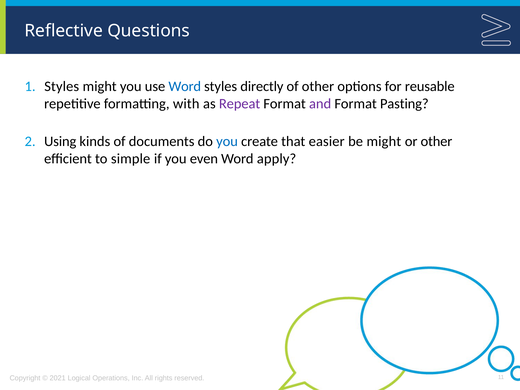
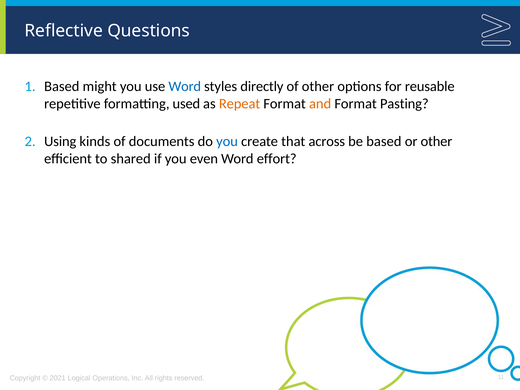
Styles at (62, 86): Styles -> Based
with: with -> used
Repeat colour: purple -> orange
and colour: purple -> orange
easier: easier -> across
be might: might -> based
simple: simple -> shared
apply: apply -> effort
